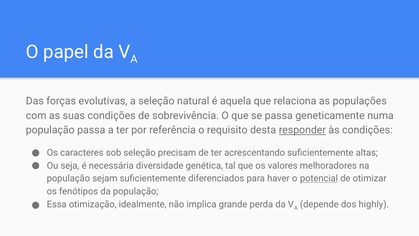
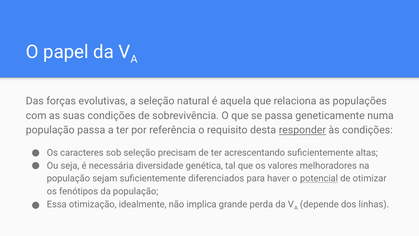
highly: highly -> linhas
